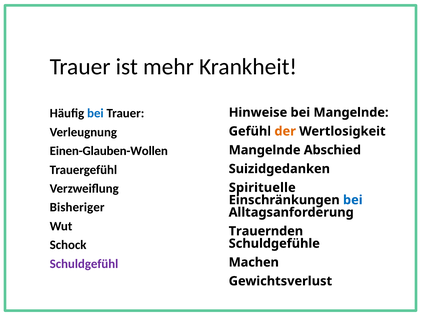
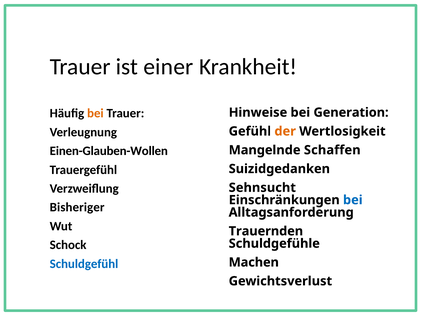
mehr: mehr -> einer
bei at (95, 113) colour: blue -> orange
bei Mangelnde: Mangelnde -> Generation
Abschied: Abschied -> Schaffen
Spirituelle: Spirituelle -> Sehnsucht
Schuldgefühl colour: purple -> blue
